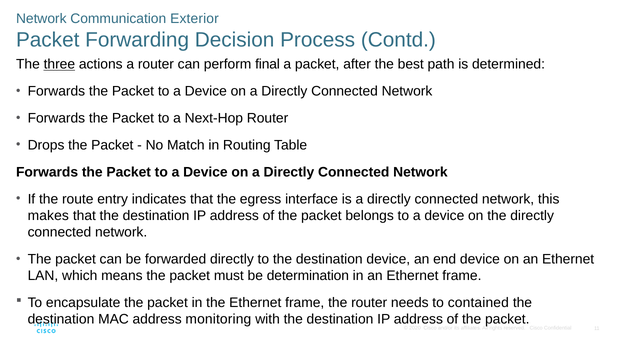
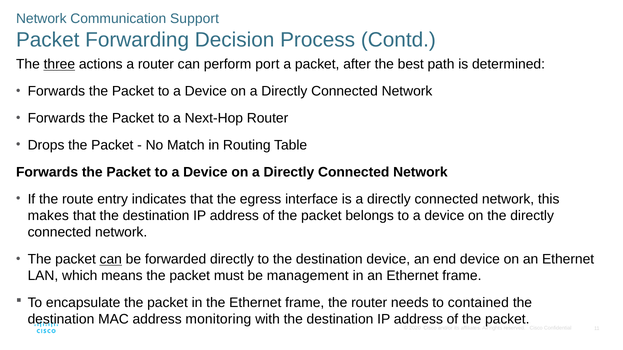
Exterior: Exterior -> Support
final: final -> port
can at (111, 260) underline: none -> present
determination: determination -> management
